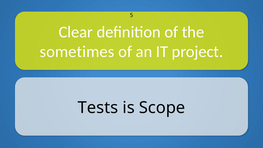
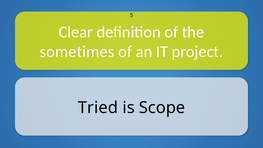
Tests: Tests -> Tried
